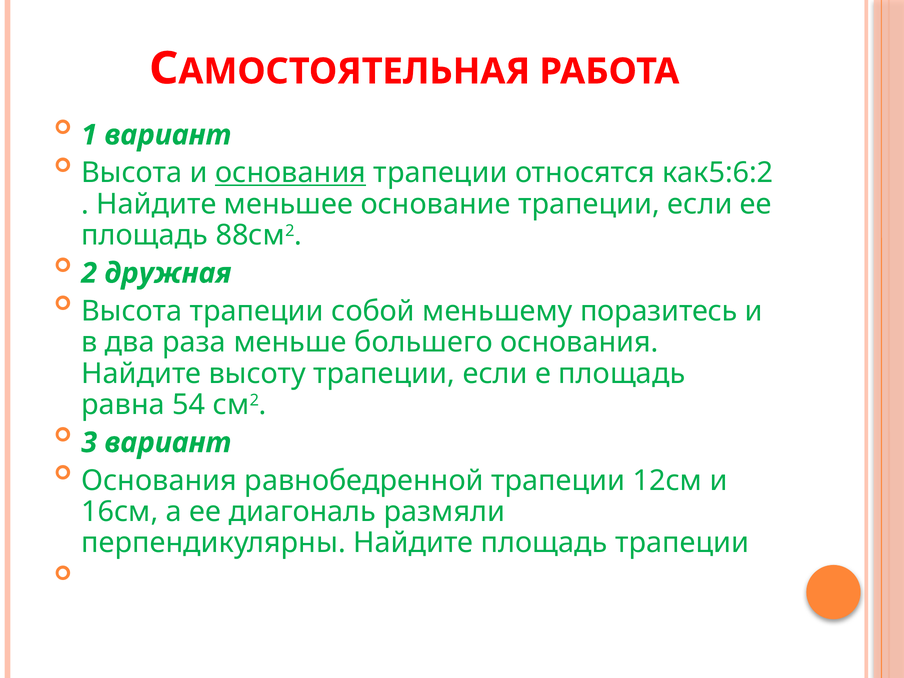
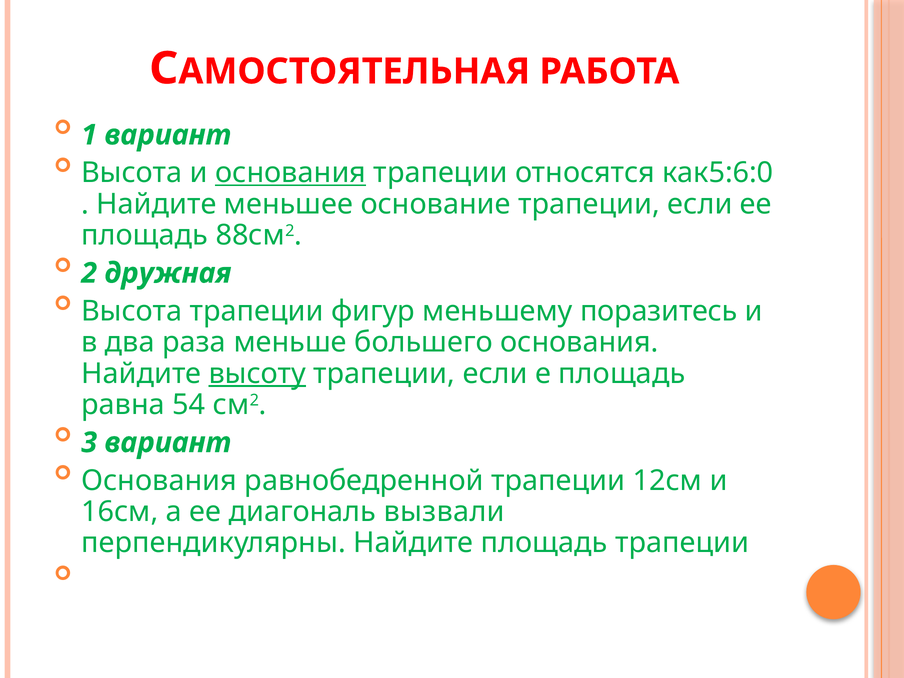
как5:6:2: как5:6:2 -> как5:6:0
собой: собой -> фигур
высоту underline: none -> present
размяли: размяли -> вызвали
